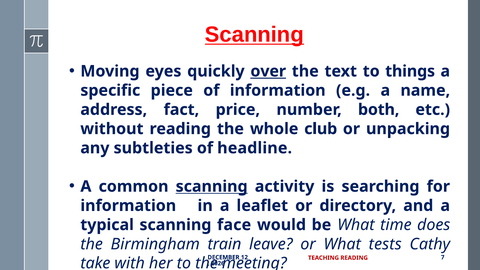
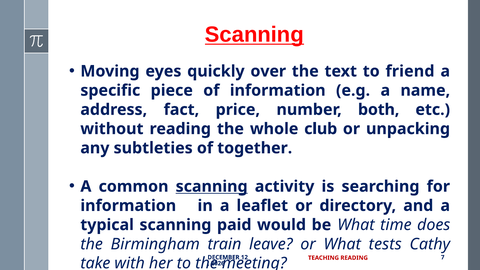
over underline: present -> none
things: things -> friend
headline: headline -> together
face: face -> paid
